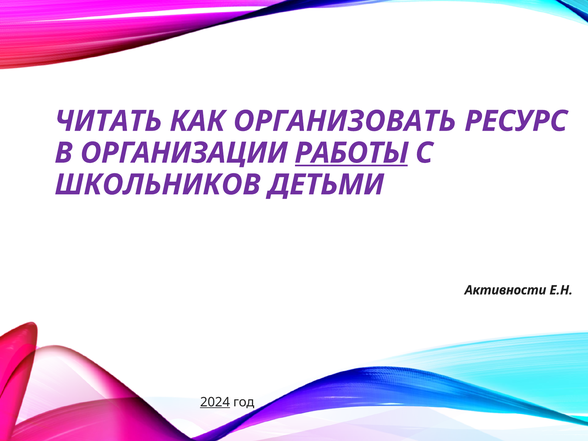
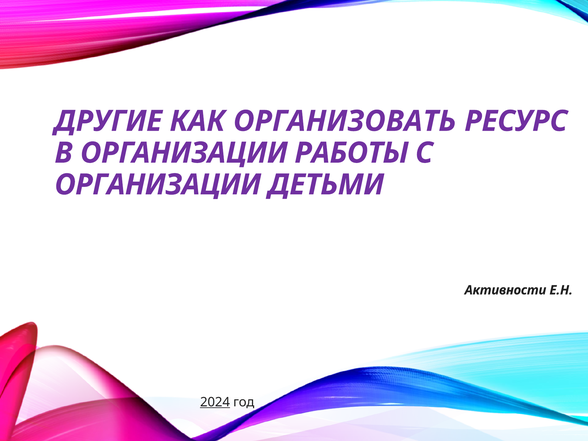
ЧИТАТЬ: ЧИТАТЬ -> ДРУГИЕ
РАБОТЫ underline: present -> none
ШКОЛЬНИКОВ at (157, 185): ШКОЛЬНИКОВ -> ОРГАНИЗАЦИИ
